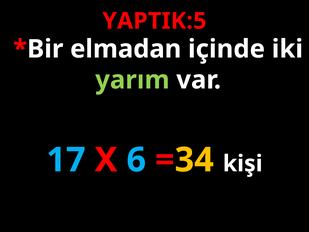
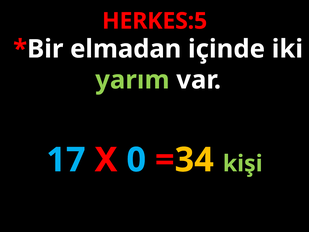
YAPTIK:5: YAPTIK:5 -> HERKES:5
6: 6 -> 0
kişi colour: white -> light green
